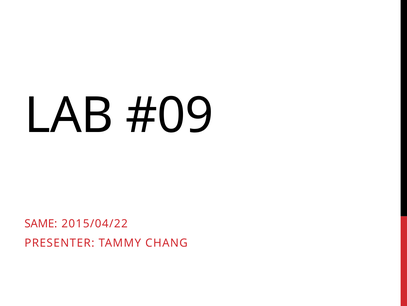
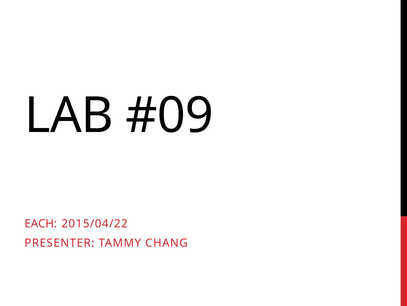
SAME: SAME -> EACH
